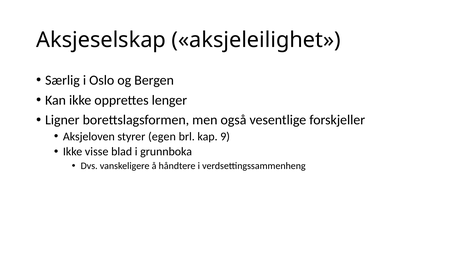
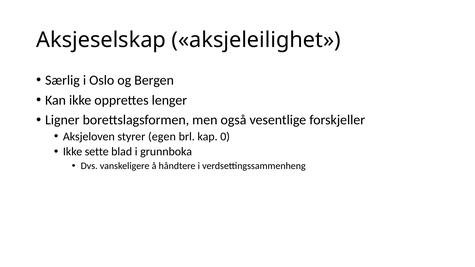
9: 9 -> 0
visse: visse -> sette
